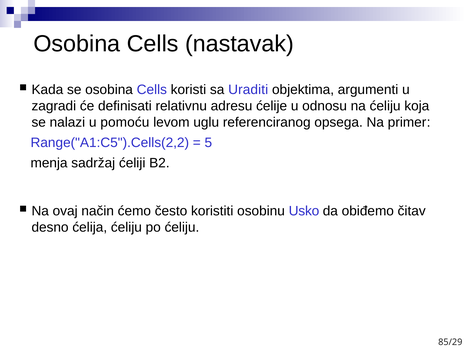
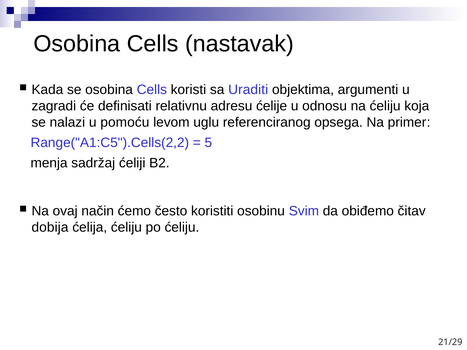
Usko: Usko -> Svim
desno: desno -> dobija
85/29: 85/29 -> 21/29
